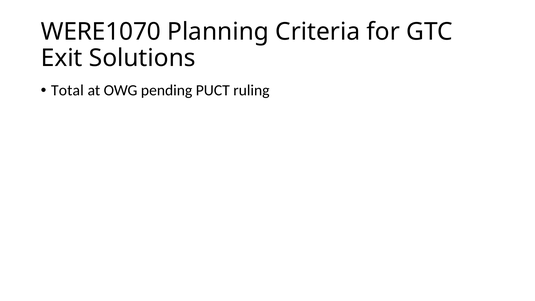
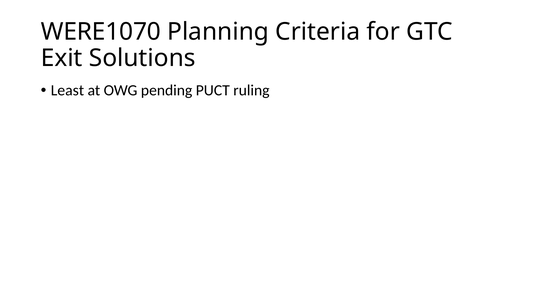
Total: Total -> Least
